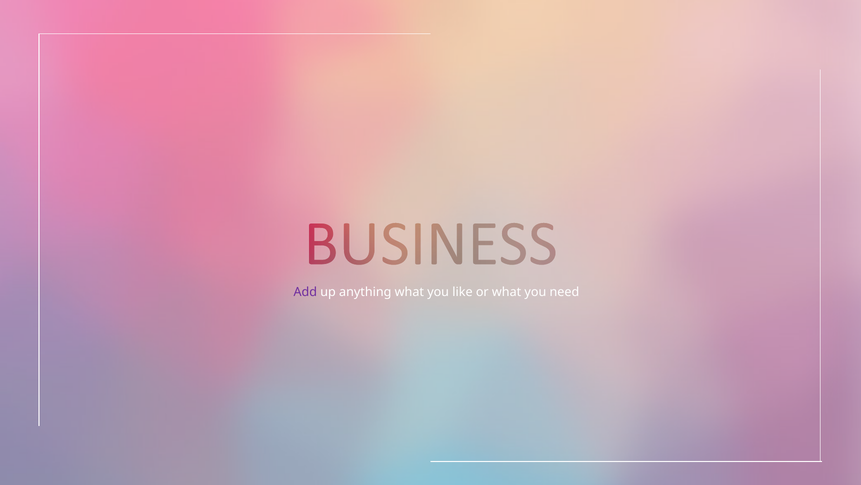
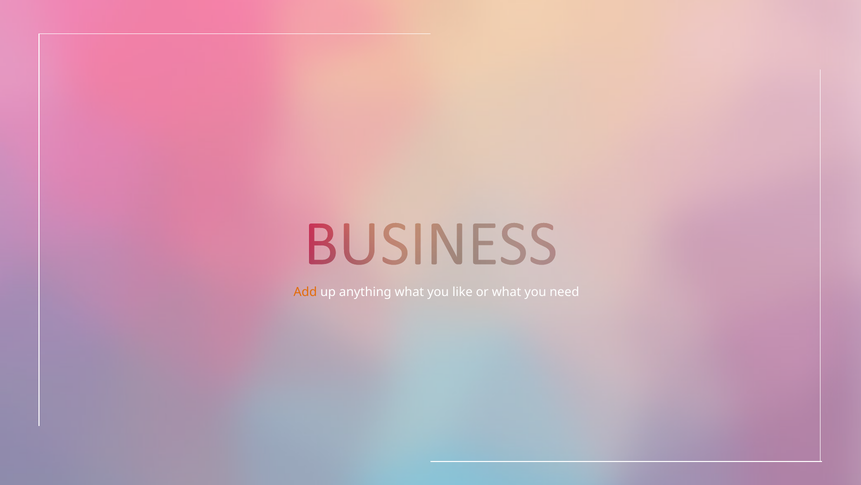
Add colour: purple -> orange
